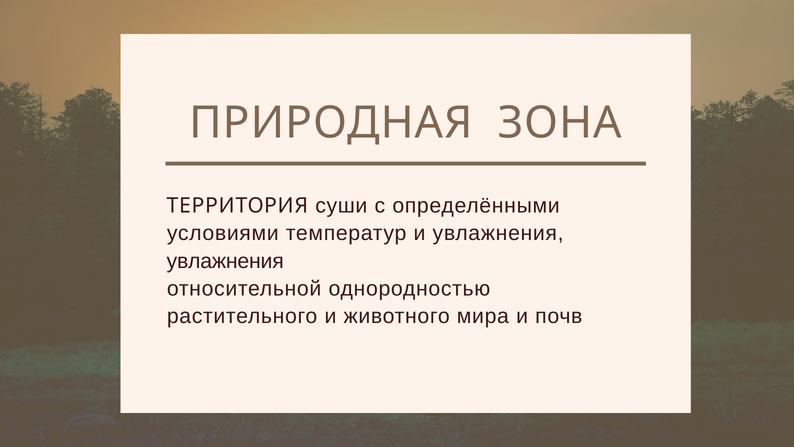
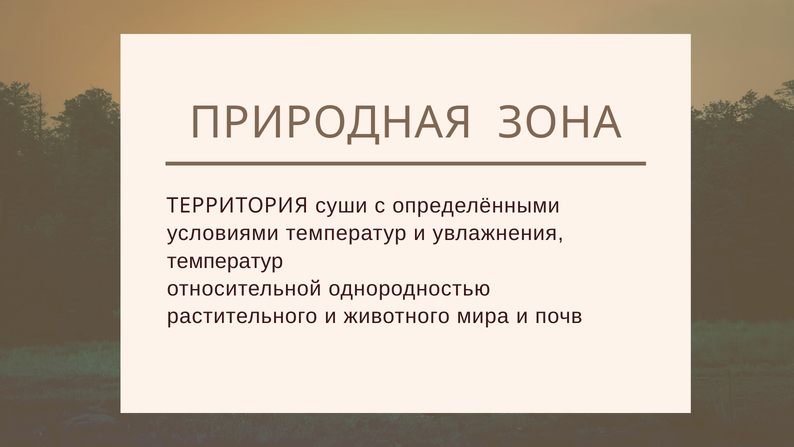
увлажнения at (225, 261): увлажнения -> температур
